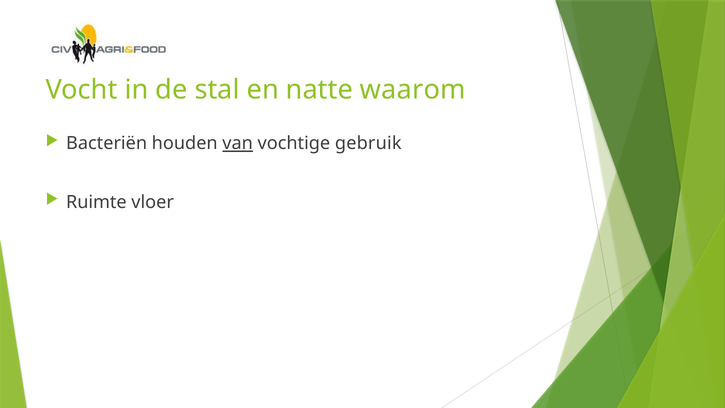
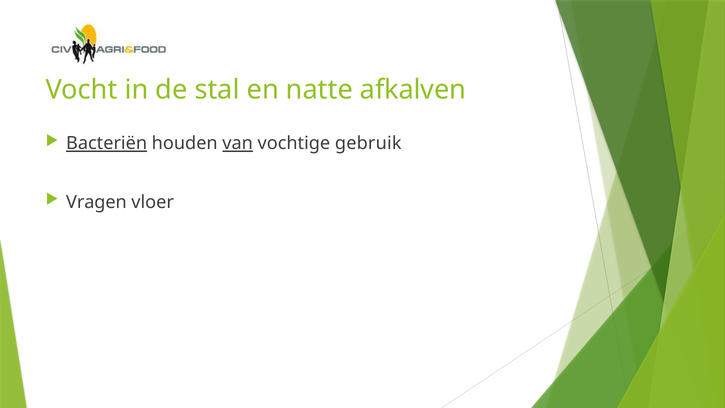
waarom: waarom -> afkalven
Bacteriën underline: none -> present
Ruimte: Ruimte -> Vragen
